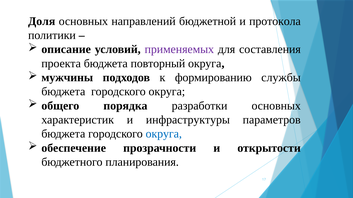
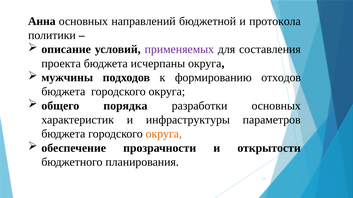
Доля: Доля -> Анна
повторный: повторный -> исчерпаны
службы: службы -> отходов
округа at (164, 134) colour: blue -> orange
